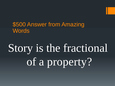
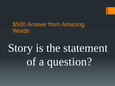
fractional: fractional -> statement
property: property -> question
